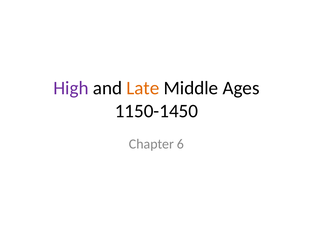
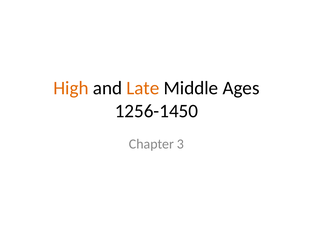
High colour: purple -> orange
1150-1450: 1150-1450 -> 1256-1450
6: 6 -> 3
